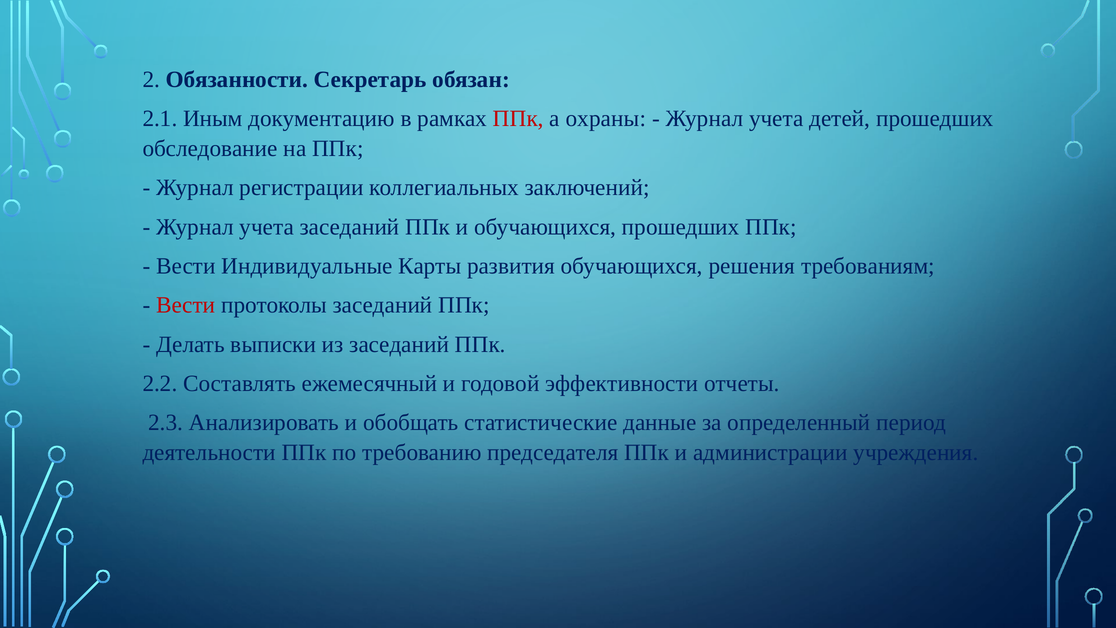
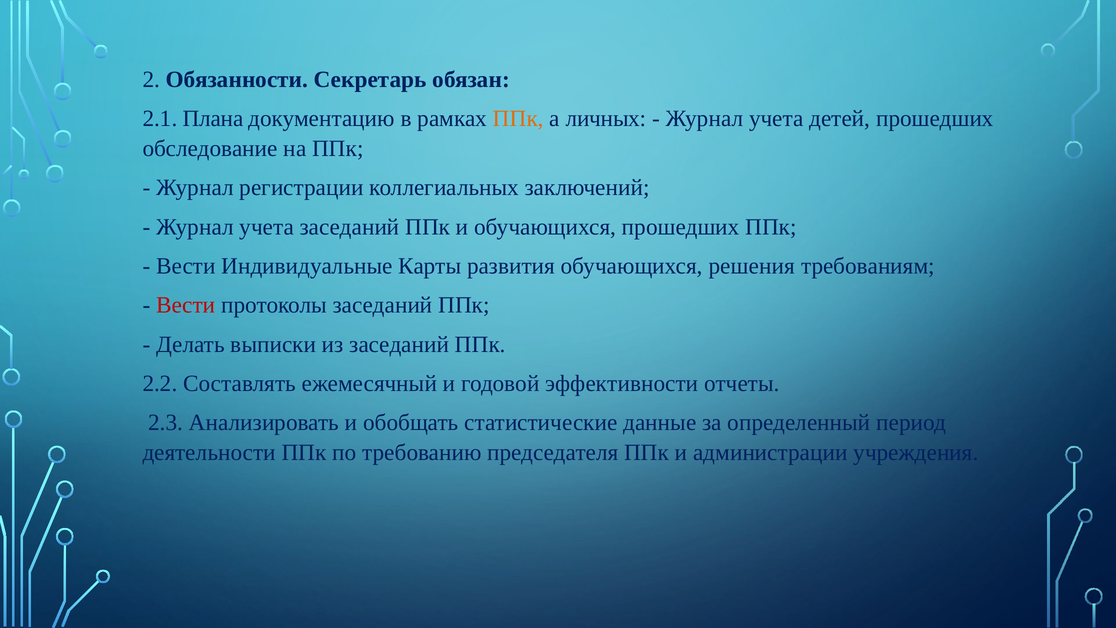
Иным: Иным -> Плана
ППк at (518, 119) colour: red -> orange
охраны: охраны -> личных
